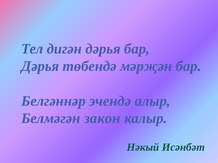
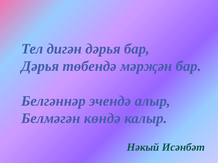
закон: закон -> көндә
